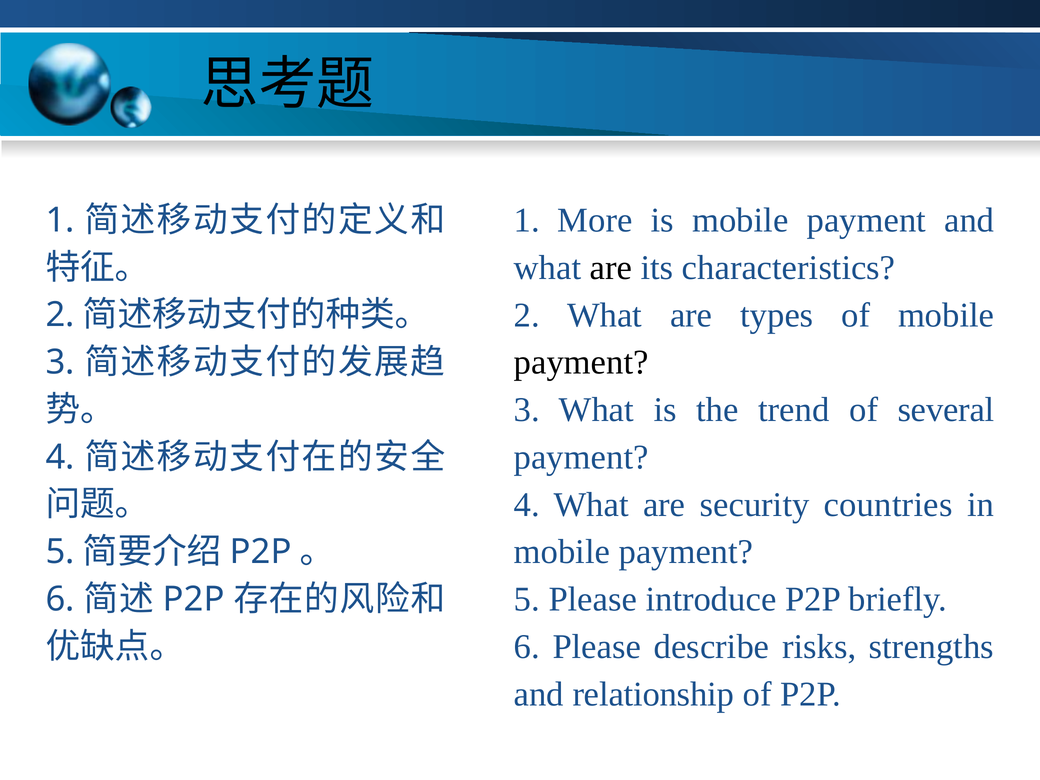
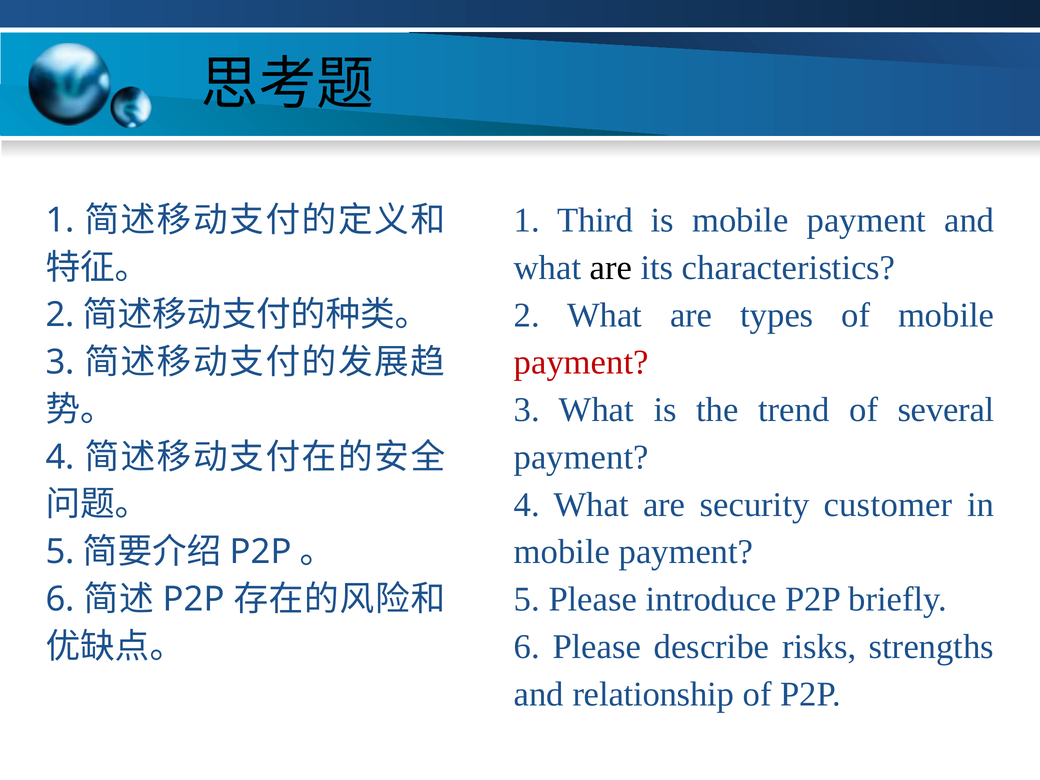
More: More -> Third
payment at (581, 362) colour: black -> red
countries: countries -> customer
